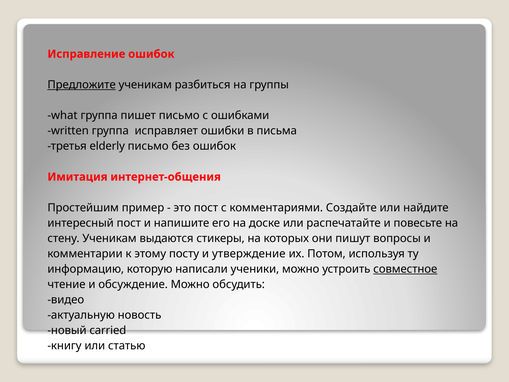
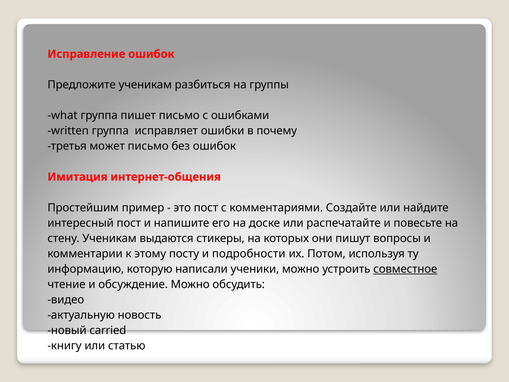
Предложите underline: present -> none
письма: письма -> почему
elderly: elderly -> может
утверждение: утверждение -> подробности
